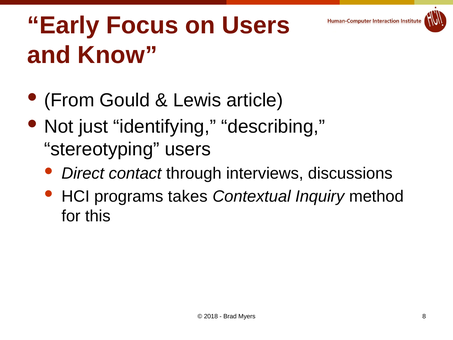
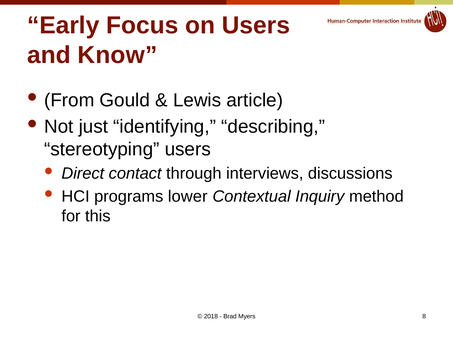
takes: takes -> lower
